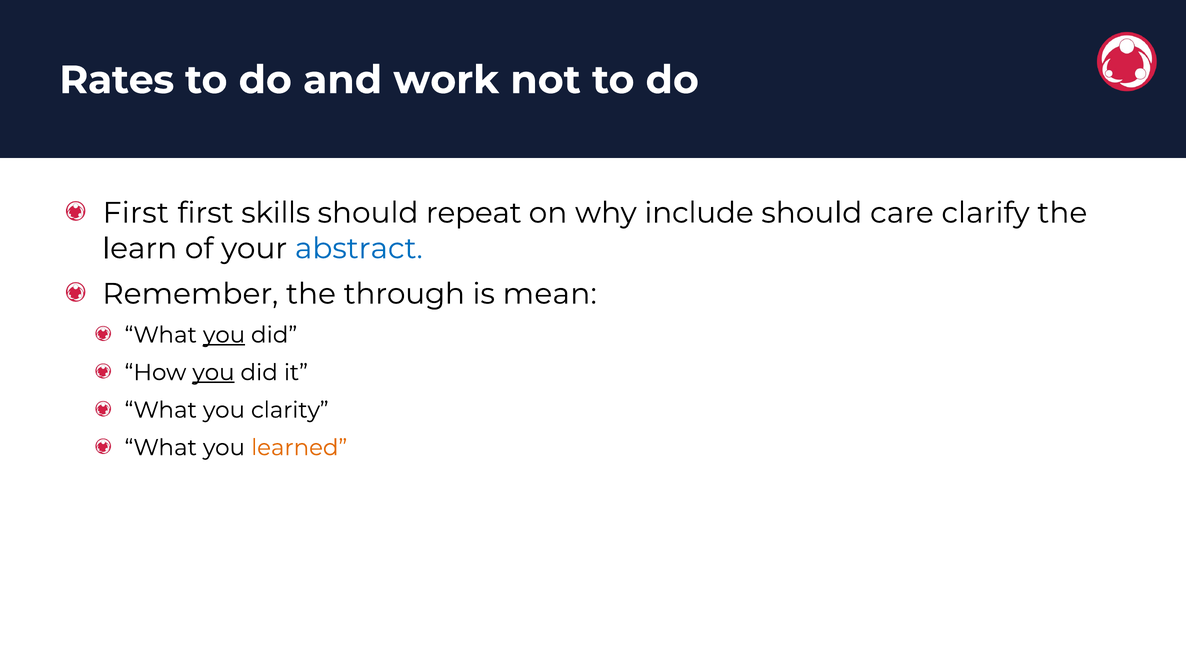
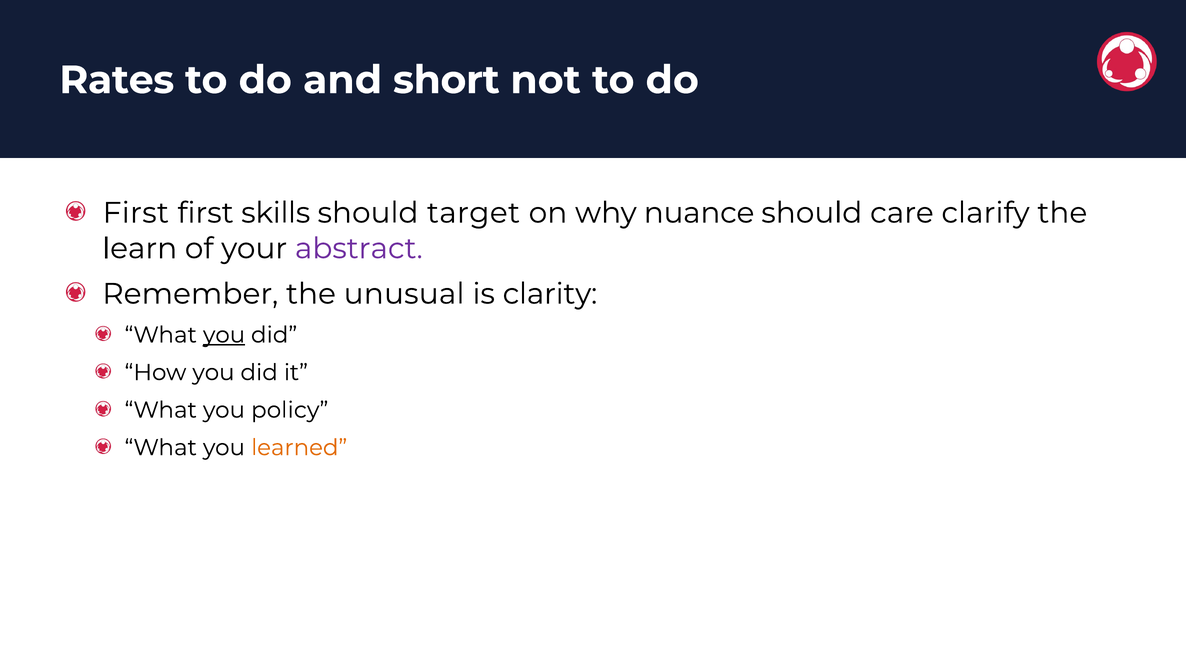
work: work -> short
repeat: repeat -> target
include: include -> nuance
abstract colour: blue -> purple
through: through -> unusual
mean: mean -> clarity
you at (213, 373) underline: present -> none
clarity: clarity -> policy
